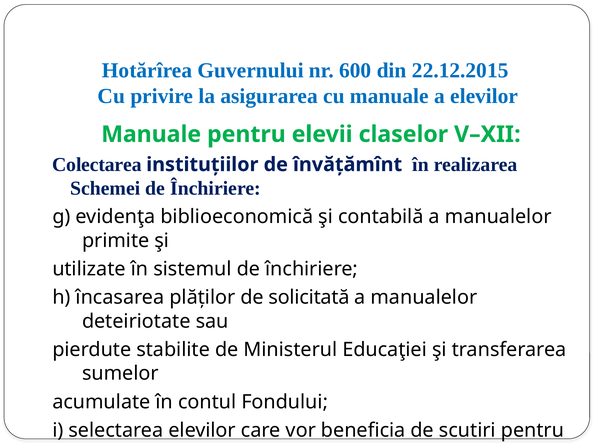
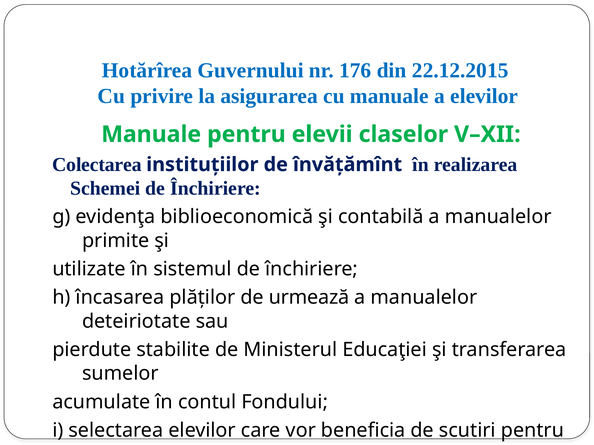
600: 600 -> 176
solicitată: solicitată -> urmează
